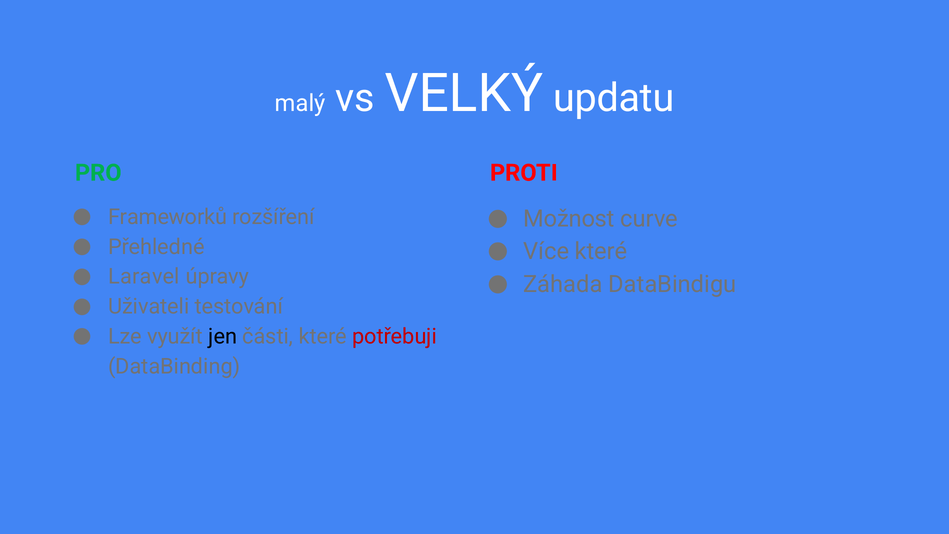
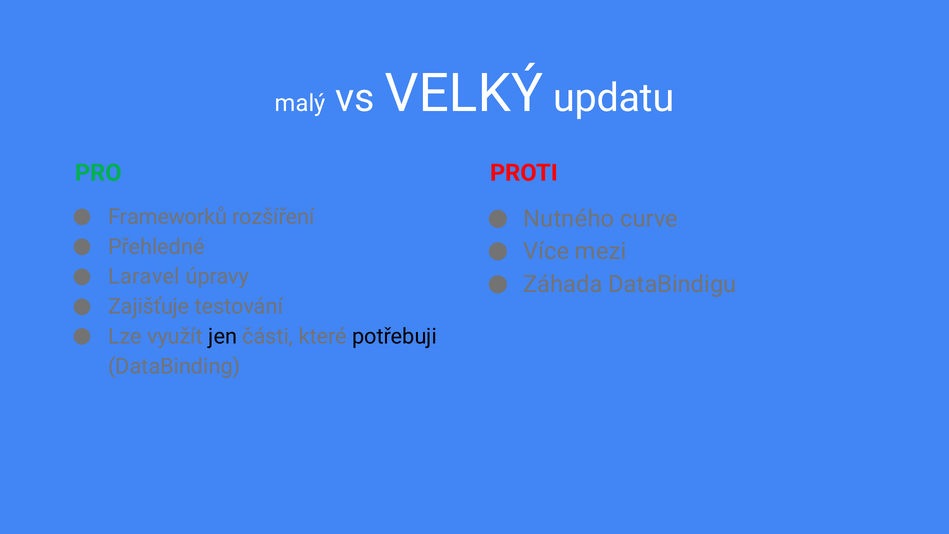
Možnost: Možnost -> Nutného
Více které: které -> mezi
Uživateli: Uživateli -> Zajišťuje
potřebuji colour: red -> black
